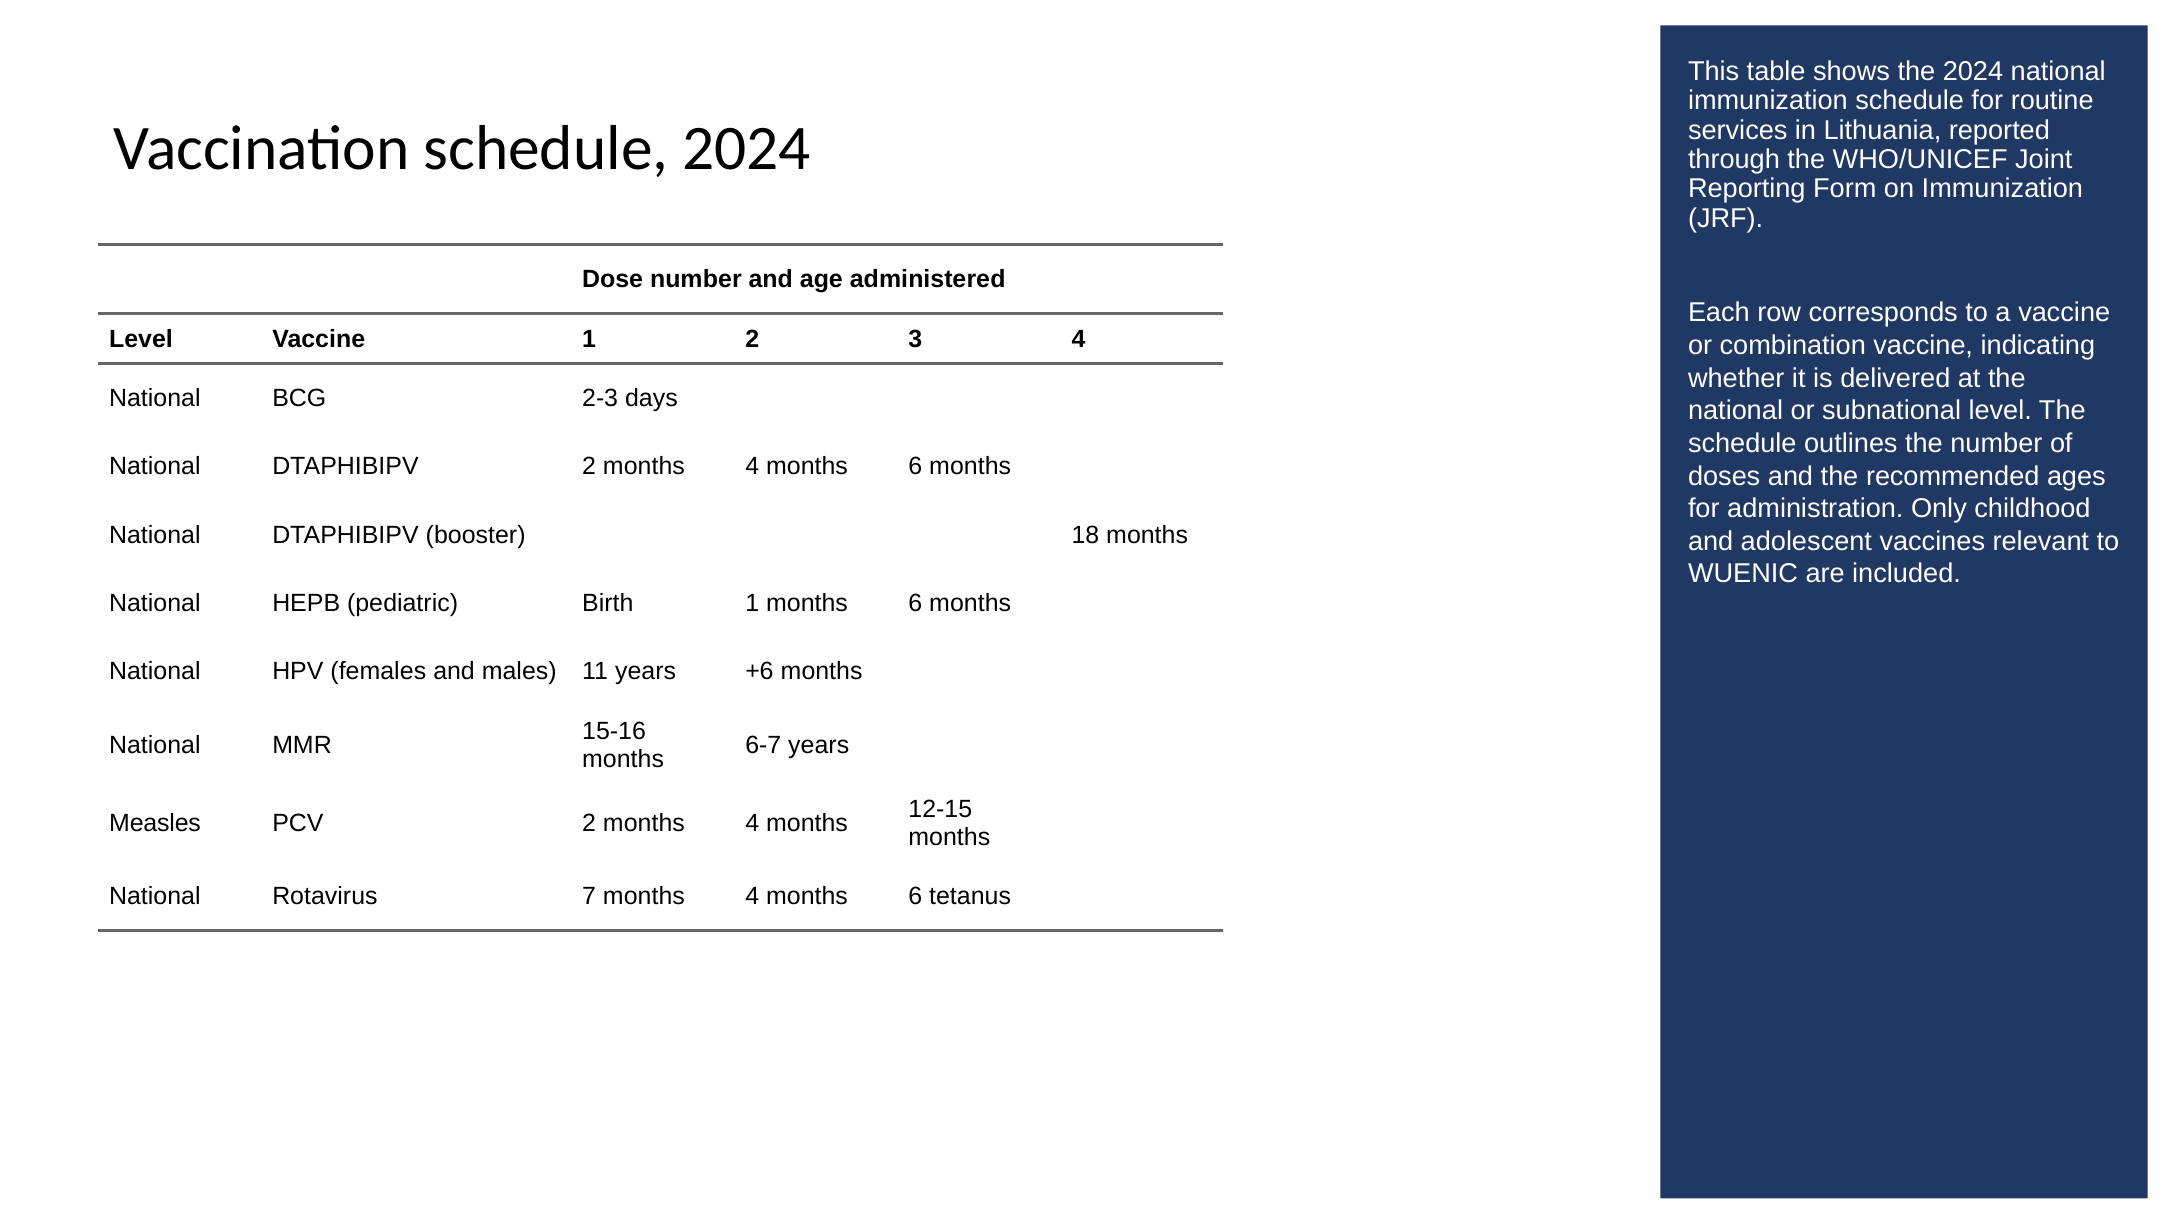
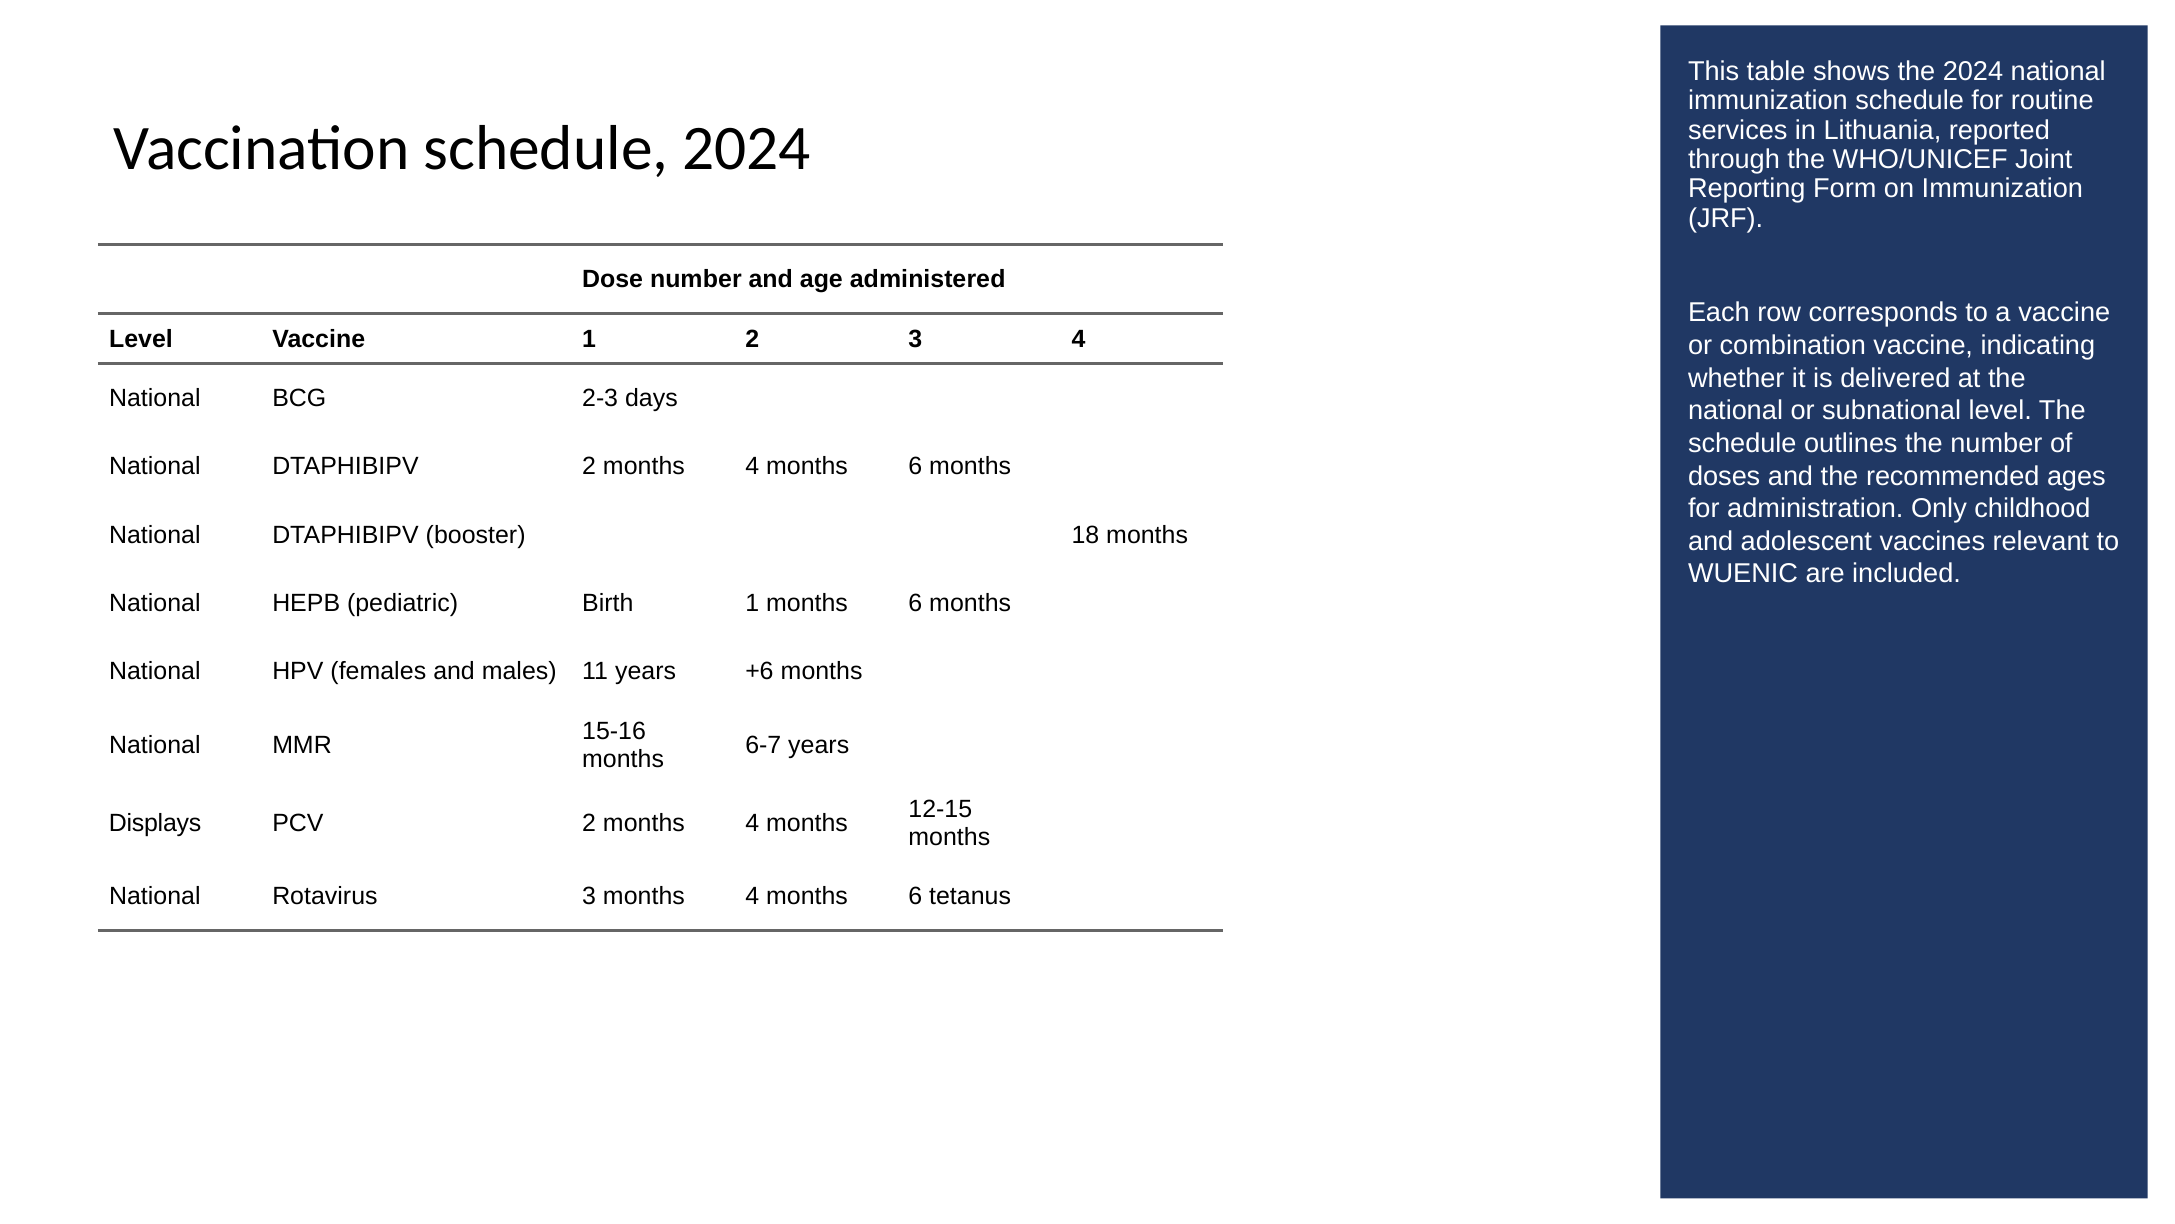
Measles: Measles -> Displays
Rotavirus 7: 7 -> 3
